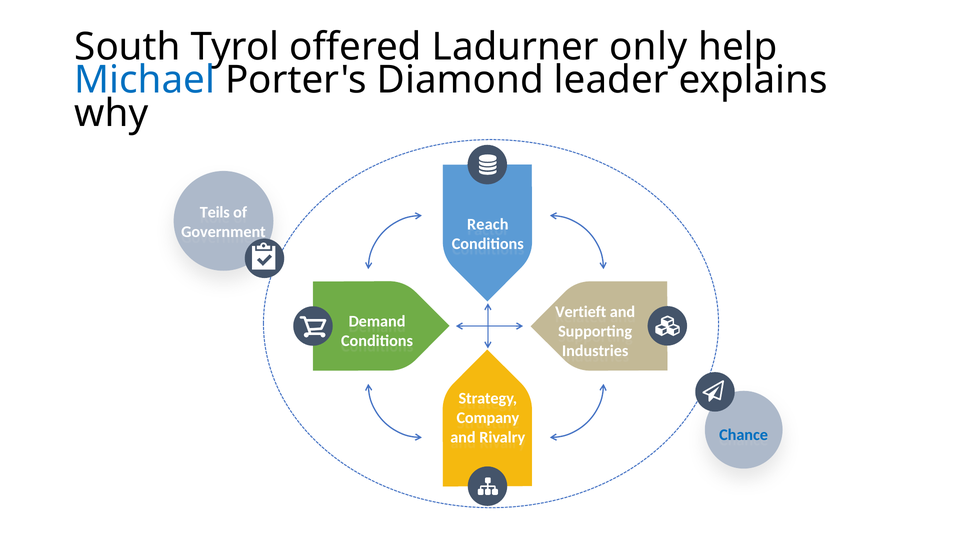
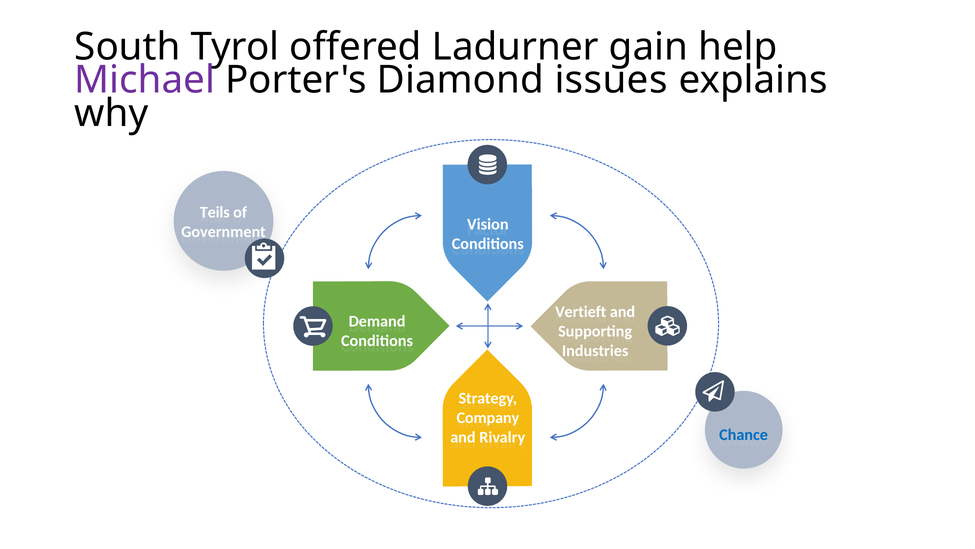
only: only -> gain
Michael colour: blue -> purple
leader: leader -> issues
Reach: Reach -> Vision
